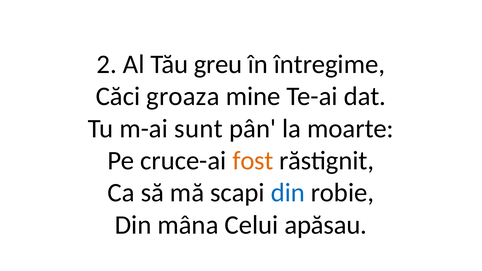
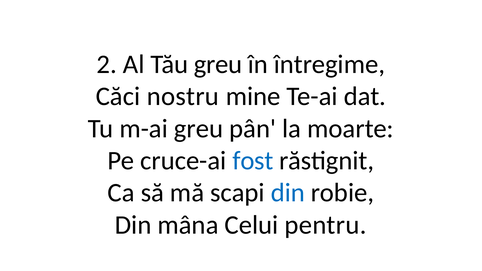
groaza: groaza -> nostru
m-ai sunt: sunt -> greu
fost colour: orange -> blue
apăsau: apăsau -> pentru
